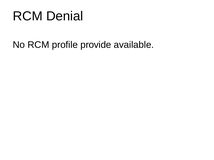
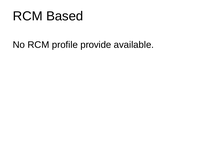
Denial: Denial -> Based
